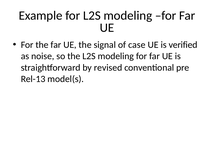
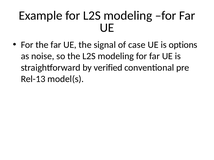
verified: verified -> options
revised: revised -> verified
